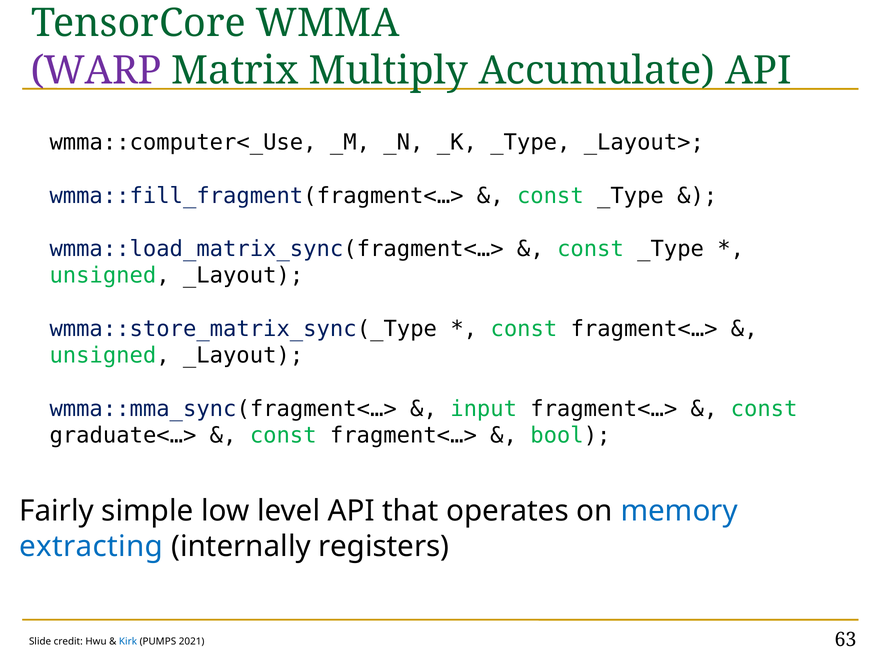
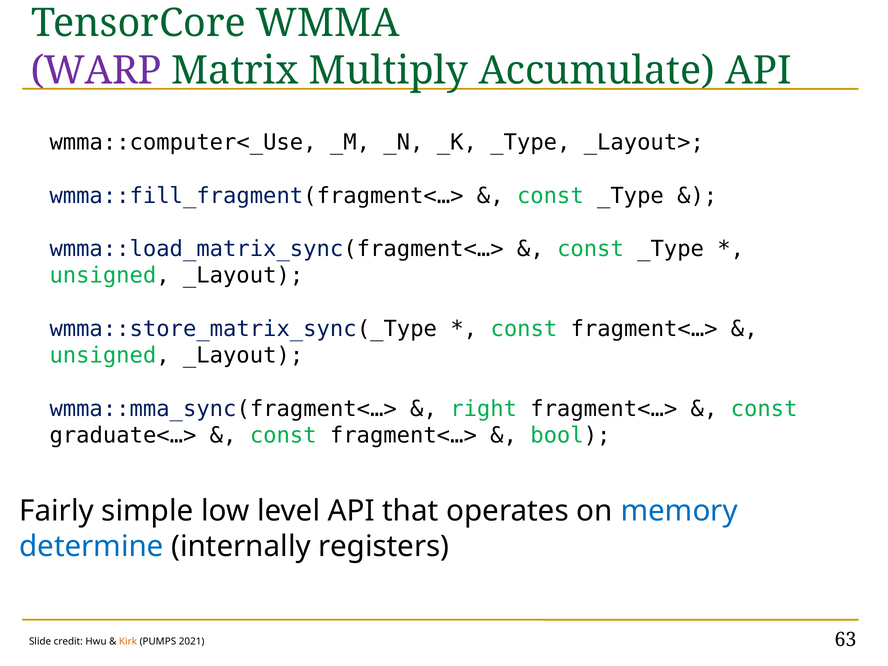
input: input -> right
extracting: extracting -> determine
Kirk colour: blue -> orange
